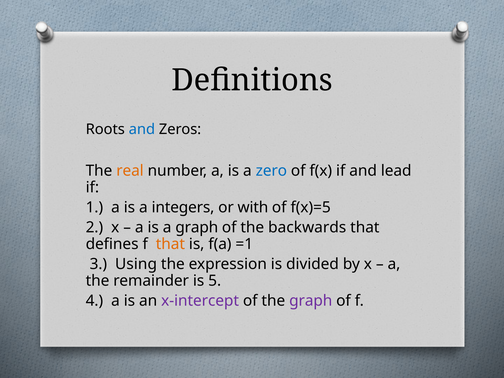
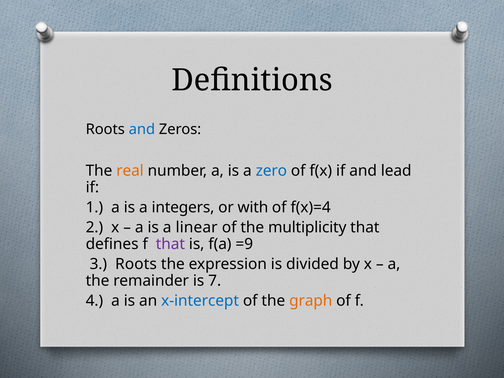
f(x)=5: f(x)=5 -> f(x)=4
a graph: graph -> linear
backwards: backwards -> multiplicity
that at (170, 244) colour: orange -> purple
=1: =1 -> =9
3 Using: Using -> Roots
5: 5 -> 7
x-intercept colour: purple -> blue
graph at (311, 301) colour: purple -> orange
